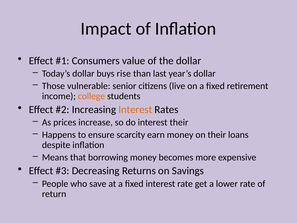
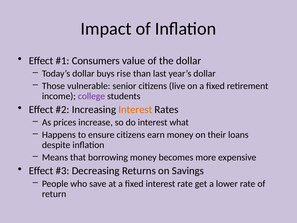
college colour: orange -> purple
interest their: their -> what
ensure scarcity: scarcity -> citizens
